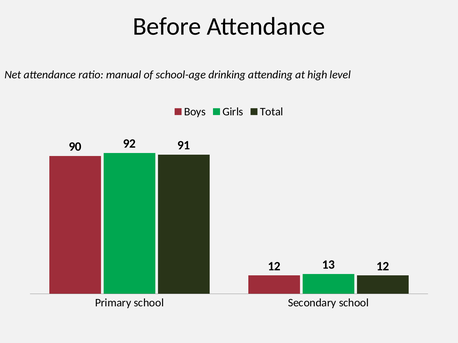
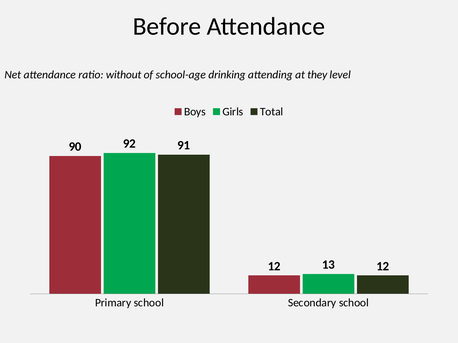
manual: manual -> without
high: high -> they
